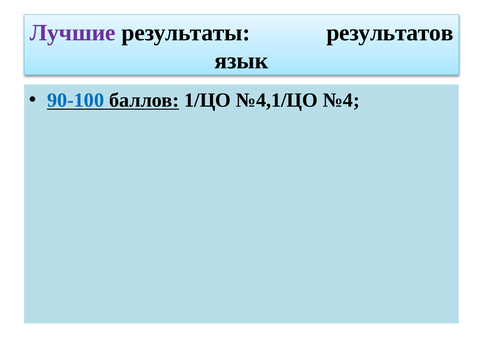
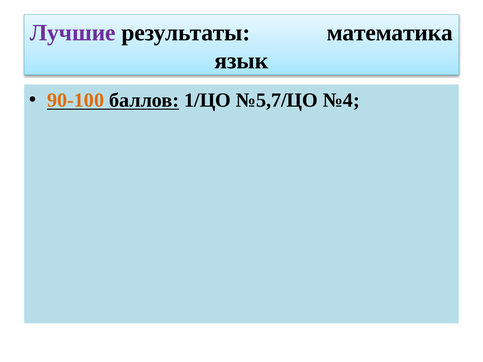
результатов: результатов -> математика
90-100 colour: blue -> orange
№4,1/ЦО: №4,1/ЦО -> №5,7/ЦО
